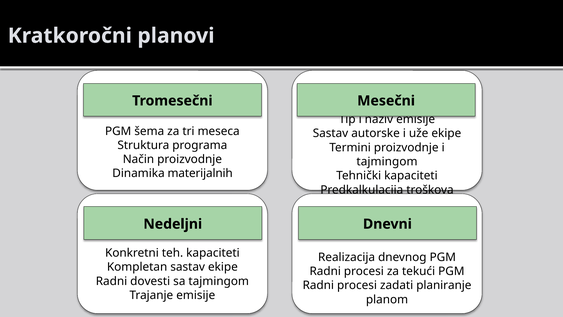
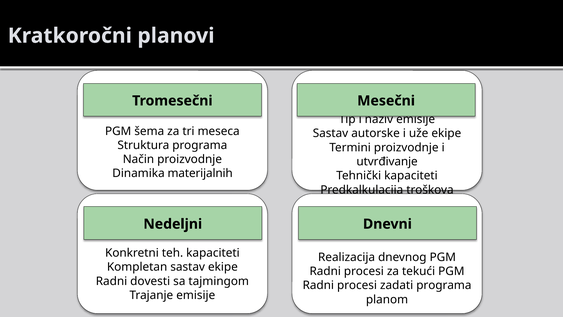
tajmingom at (387, 161): tajmingom -> utvrđivanje
zadati planiranje: planiranje -> programa
